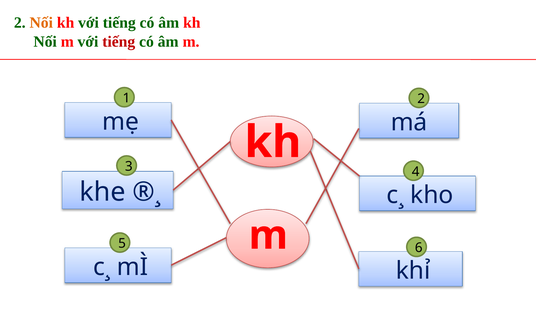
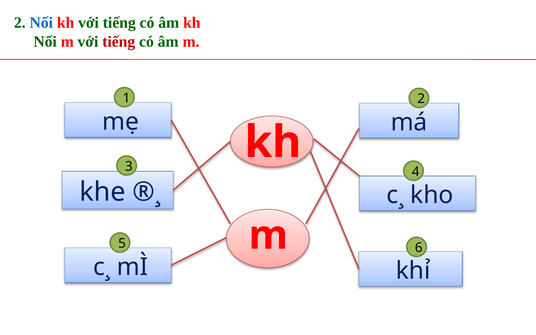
Nối at (41, 23) colour: orange -> blue
